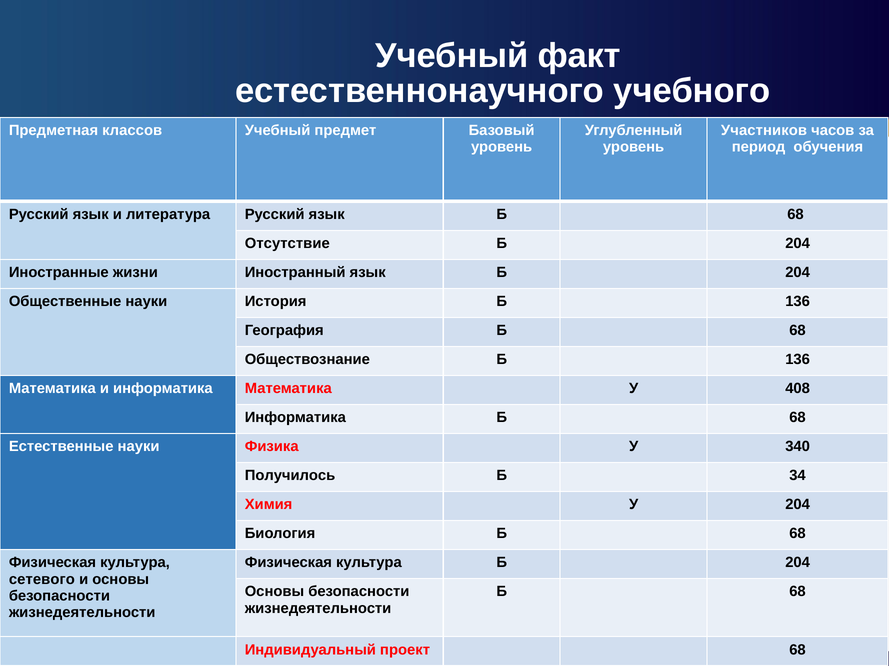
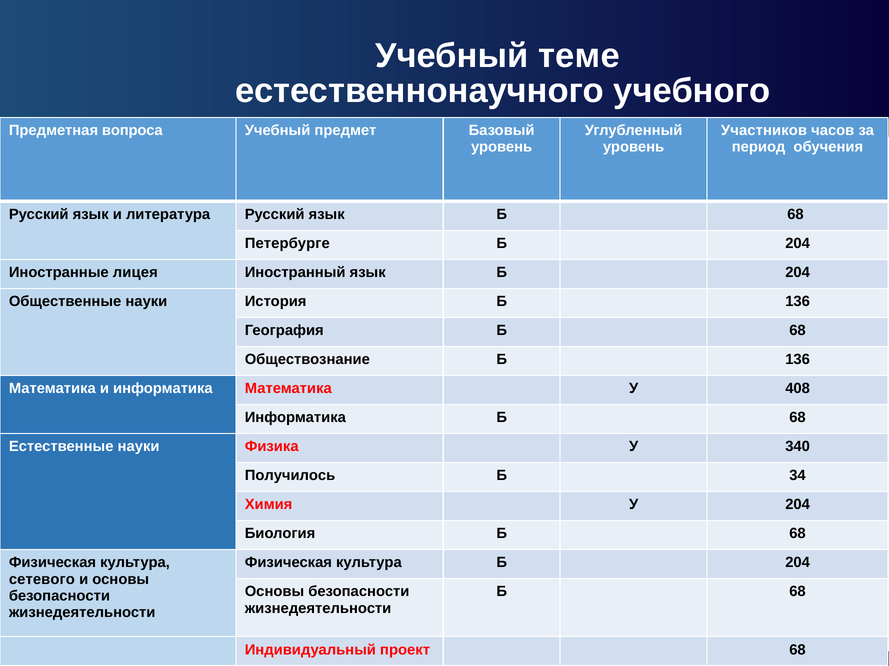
факт: факт -> теме
классов: классов -> вопроса
Отсутствие: Отсутствие -> Петербурге
жизни: жизни -> лицея
